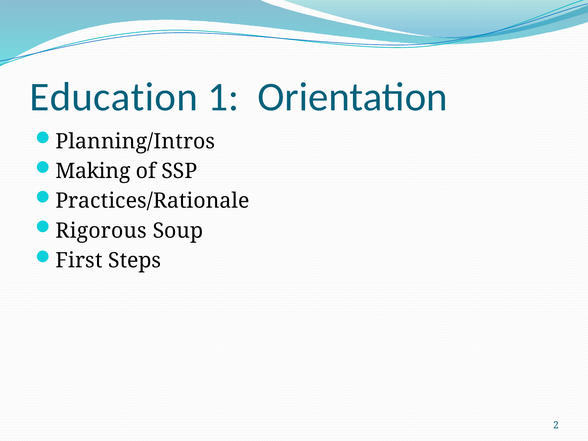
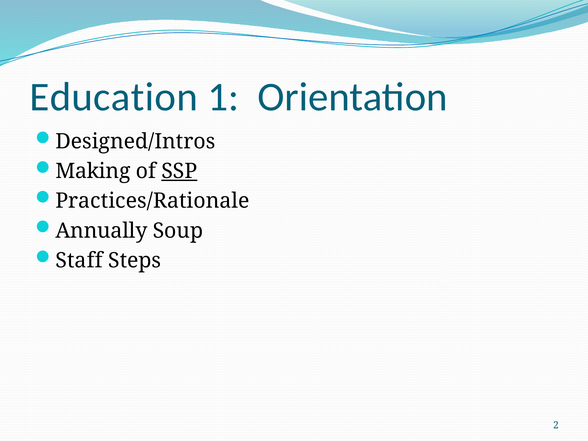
Planning/Intros: Planning/Intros -> Designed/Intros
SSP underline: none -> present
Rigorous: Rigorous -> Annually
First: First -> Staff
